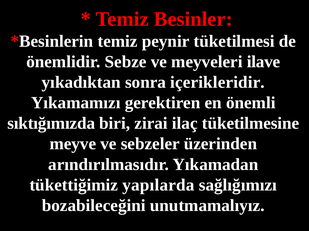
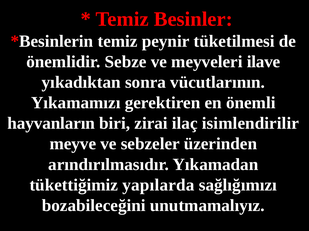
içerikleridir: içerikleridir -> vücutlarının
sıktığımızda: sıktığımızda -> hayvanların
tüketilmesine: tüketilmesine -> isimlendirilir
